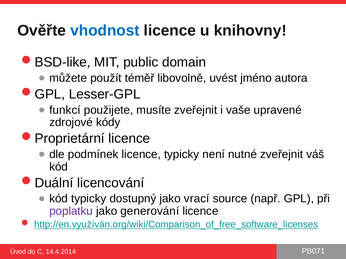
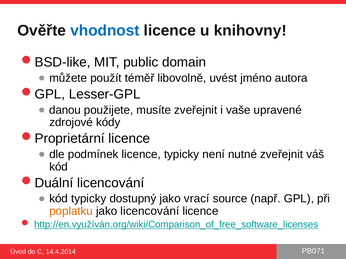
funkcí: funkcí -> danou
poplatku colour: purple -> orange
jako generování: generování -> licencování
